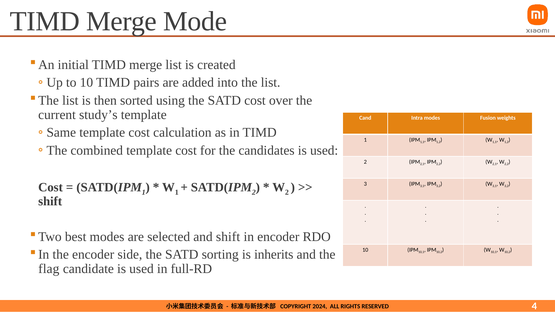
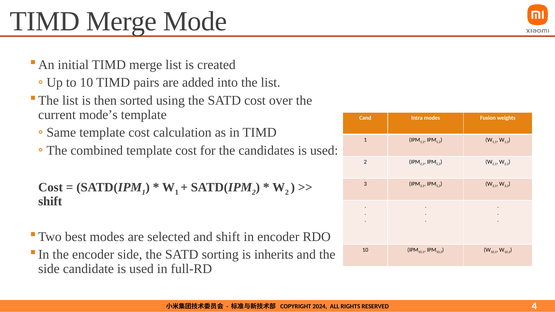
study’s: study’s -> mode’s
flag at (49, 269): flag -> side
